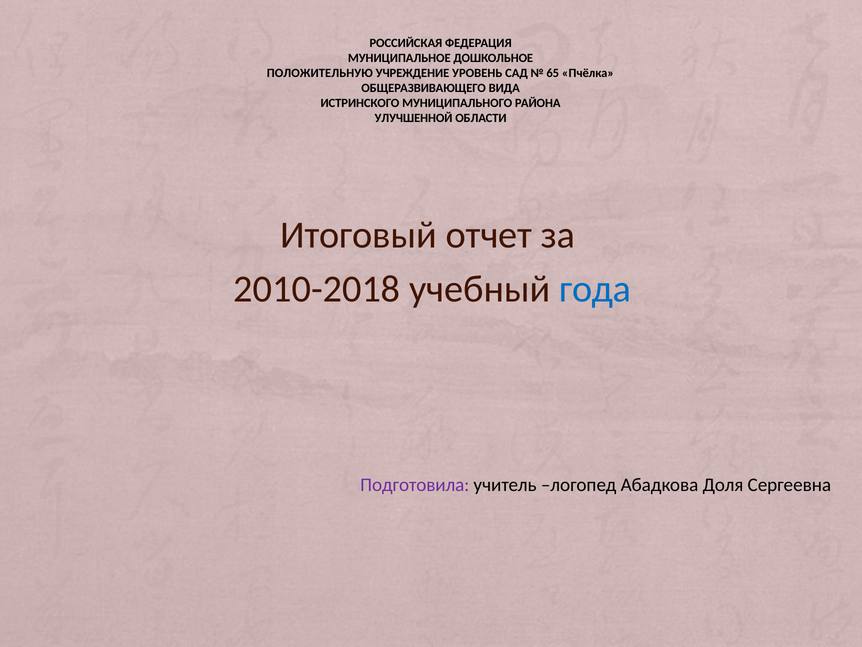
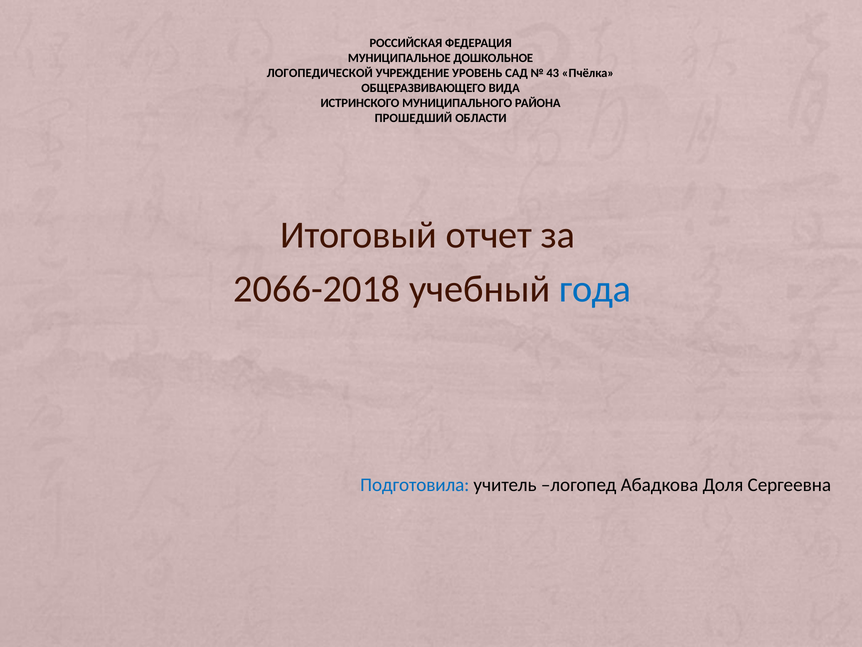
ПОЛОЖИТЕЛЬНУЮ: ПОЛОЖИТЕЛЬНУЮ -> ЛОГОПЕДИЧЕСКОЙ
65: 65 -> 43
УЛУЧШЕННОЙ: УЛУЧШЕННОЙ -> ПРОШЕДШИЙ
2010-2018: 2010-2018 -> 2066-2018
Подготовила colour: purple -> blue
